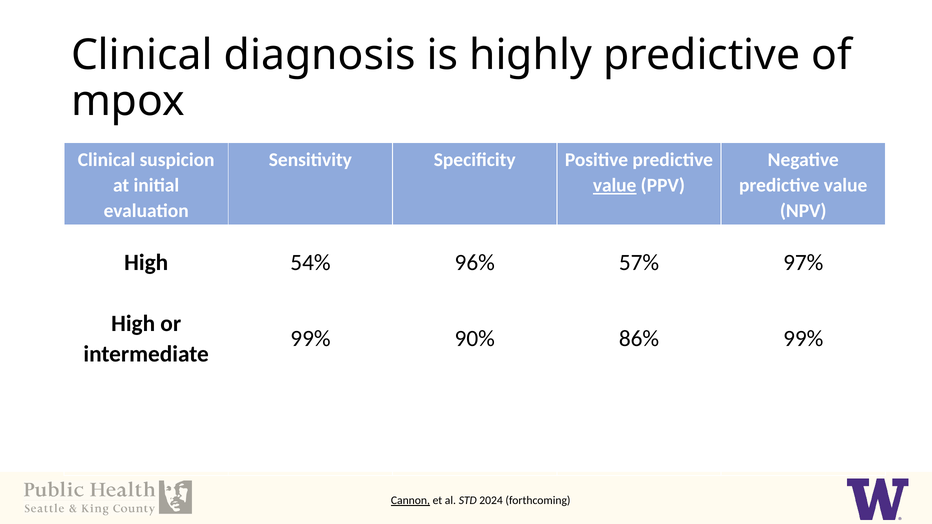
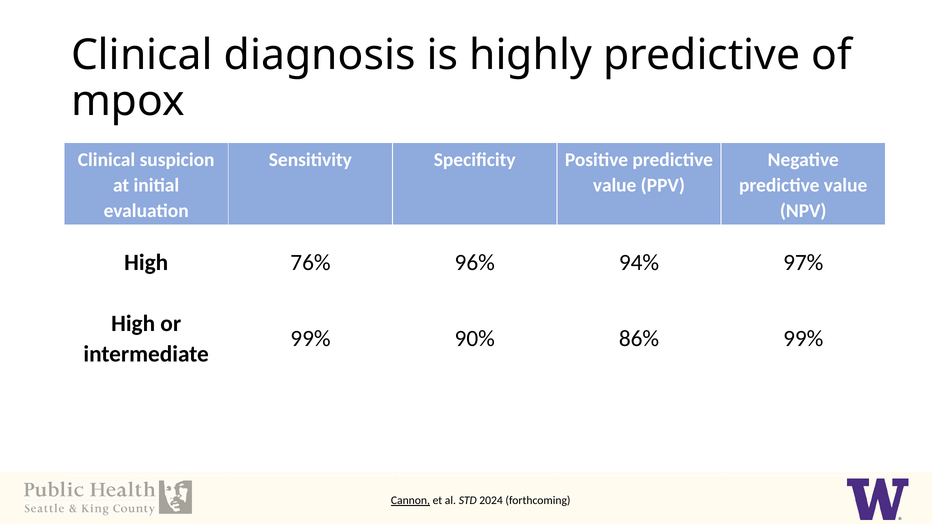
value at (615, 185) underline: present -> none
54%: 54% -> 76%
57%: 57% -> 94%
